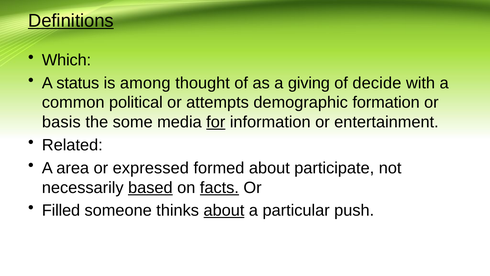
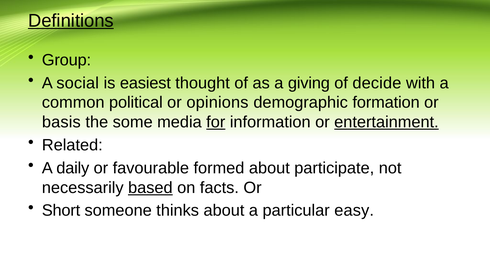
Which: Which -> Group
status: status -> social
among: among -> easiest
attempts: attempts -> opinions
entertainment underline: none -> present
area: area -> daily
expressed: expressed -> favourable
facts underline: present -> none
Filled: Filled -> Short
about at (224, 210) underline: present -> none
push: push -> easy
